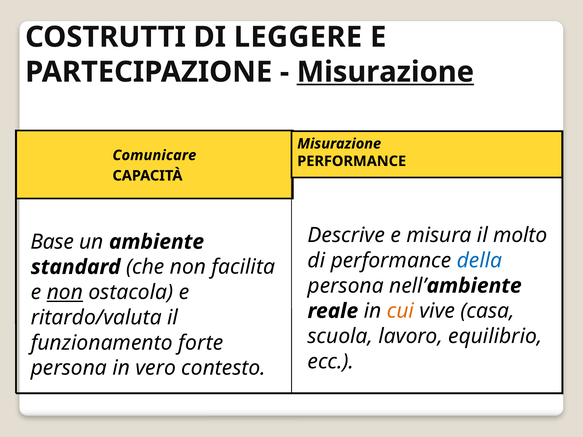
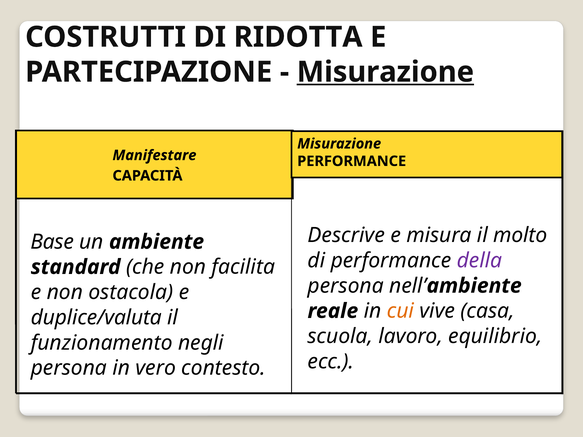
LEGGERE: LEGGERE -> RIDOTTA
Comunicare: Comunicare -> Manifestare
della colour: blue -> purple
non at (65, 292) underline: present -> none
ritardo/valuta: ritardo/valuta -> duplice/valuta
forte: forte -> negli
